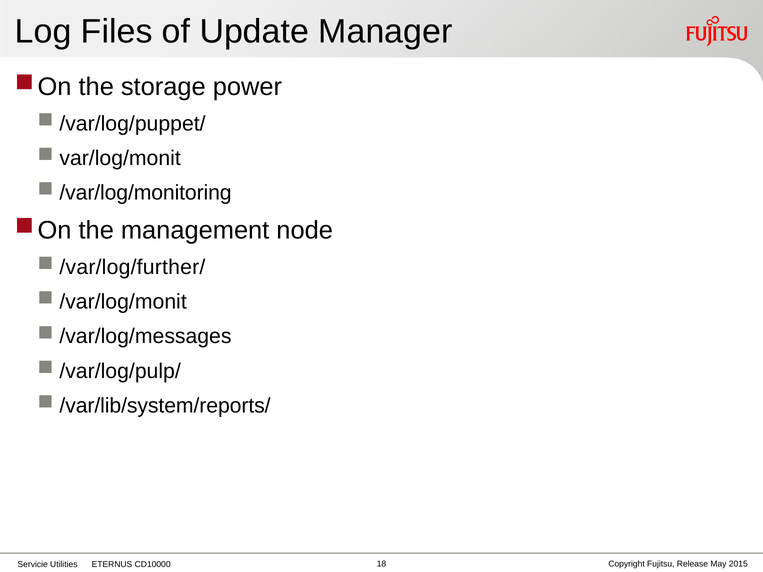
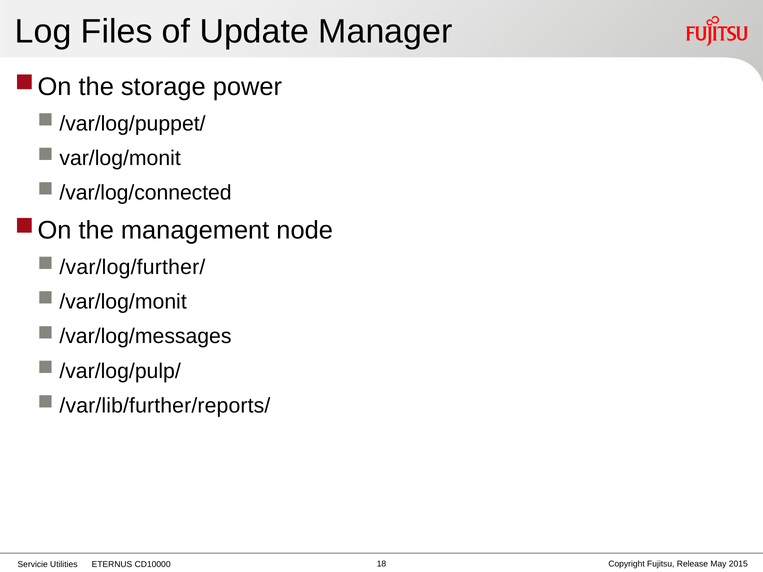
/var/log/monitoring: /var/log/monitoring -> /var/log/connected
/var/lib/system/reports/: /var/lib/system/reports/ -> /var/lib/further/reports/
